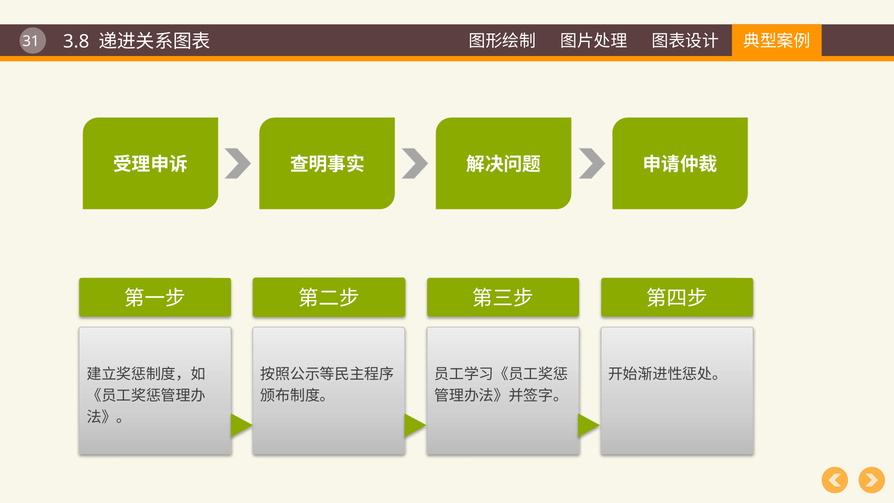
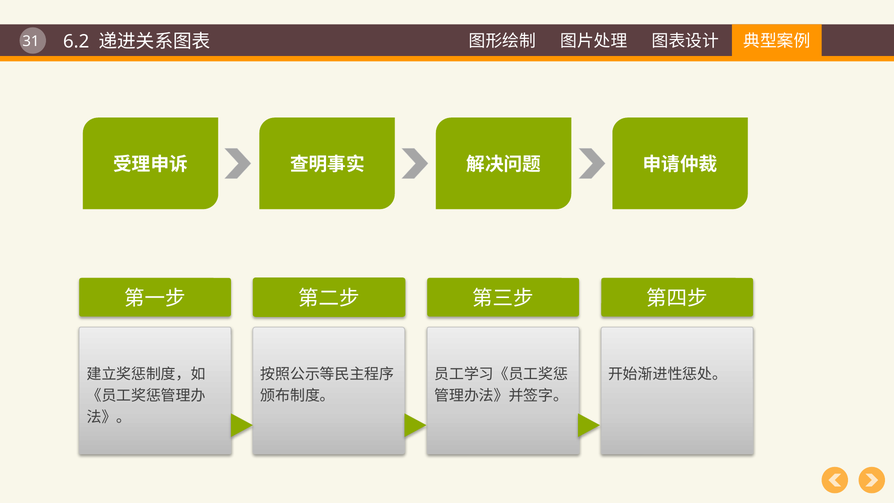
3.8: 3.8 -> 6.2
